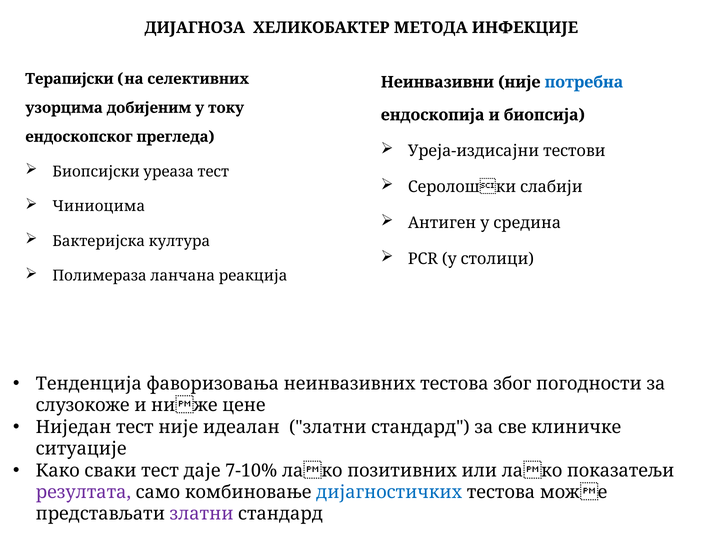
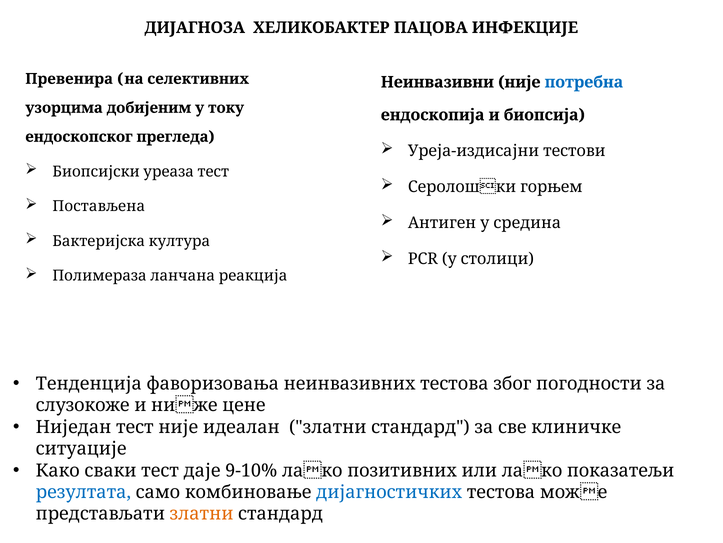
МЕТОДА: МЕТОДА -> ПАЦОВА
Терапијски: Терапијски -> Превенира
слабији: слабији -> горњем
Чиниоцима: Чиниоцима -> Постављена
7-10%: 7-10% -> 9-10%
резултата colour: purple -> blue
златни at (202, 513) colour: purple -> orange
